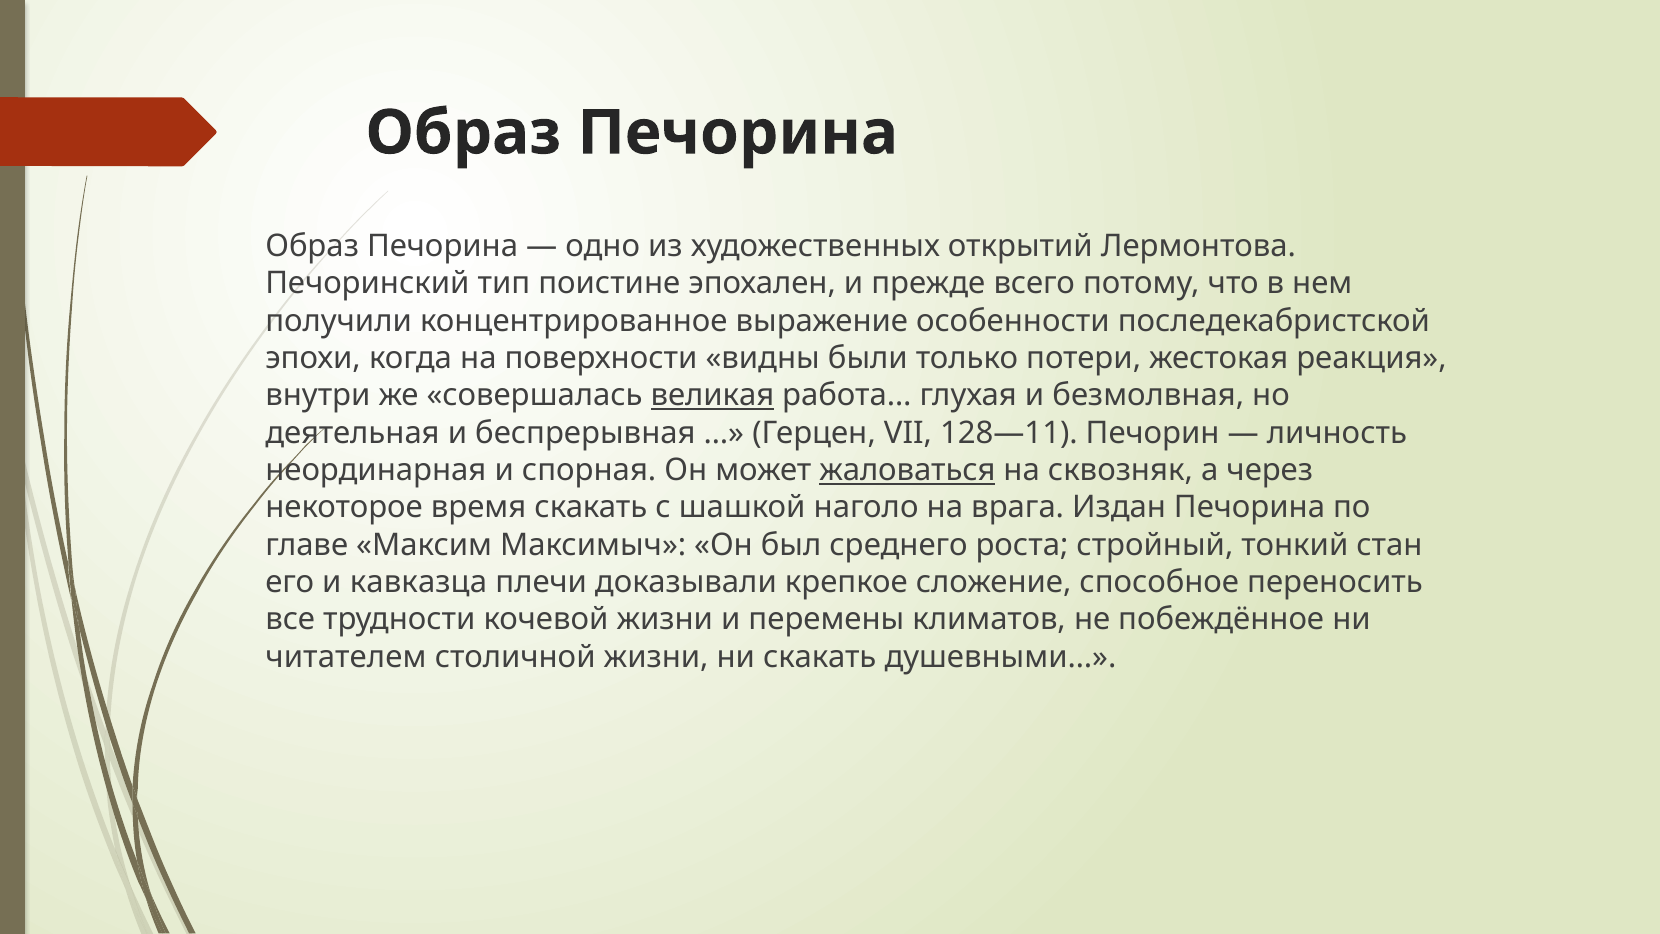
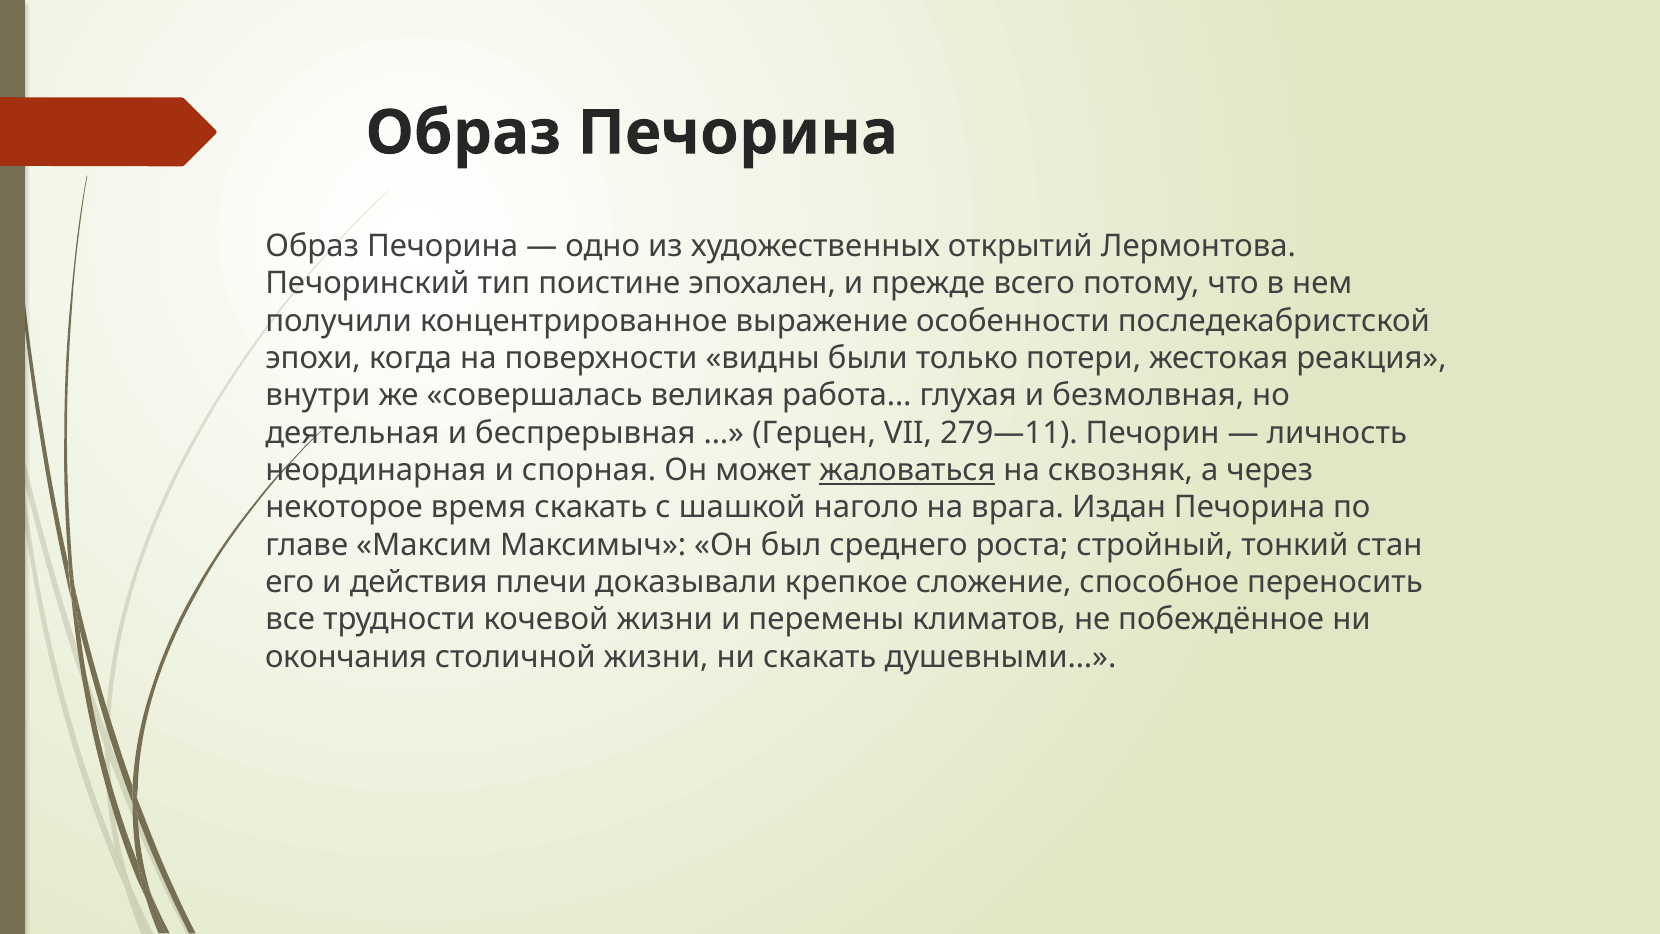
великая underline: present -> none
128—11: 128—11 -> 279—11
кавказца: кавказца -> действия
читателем: читателем -> окончания
